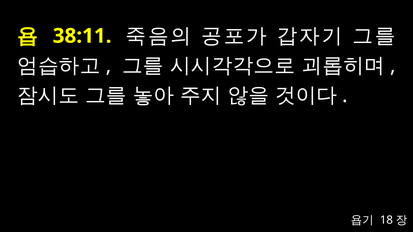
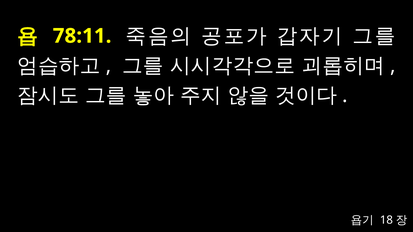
38:11: 38:11 -> 78:11
